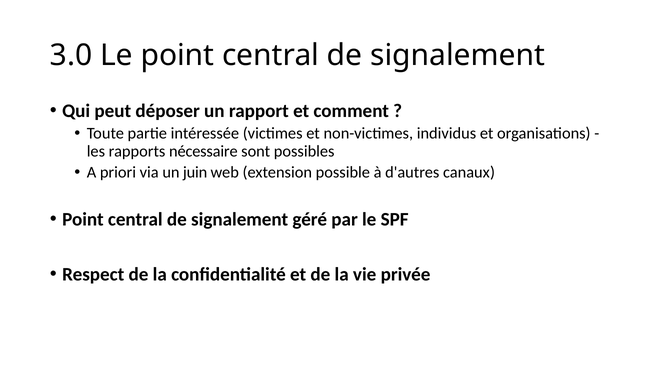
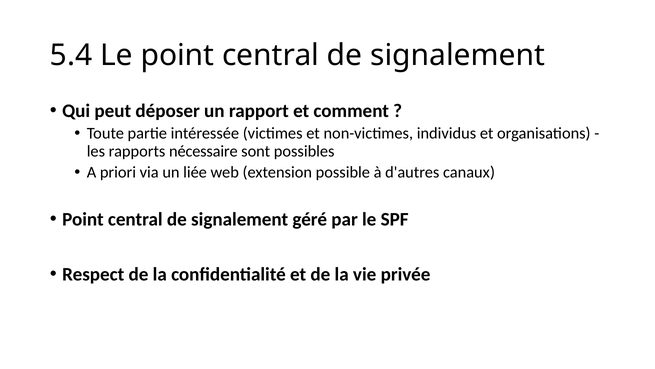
3.0: 3.0 -> 5.4
juin: juin -> liée
